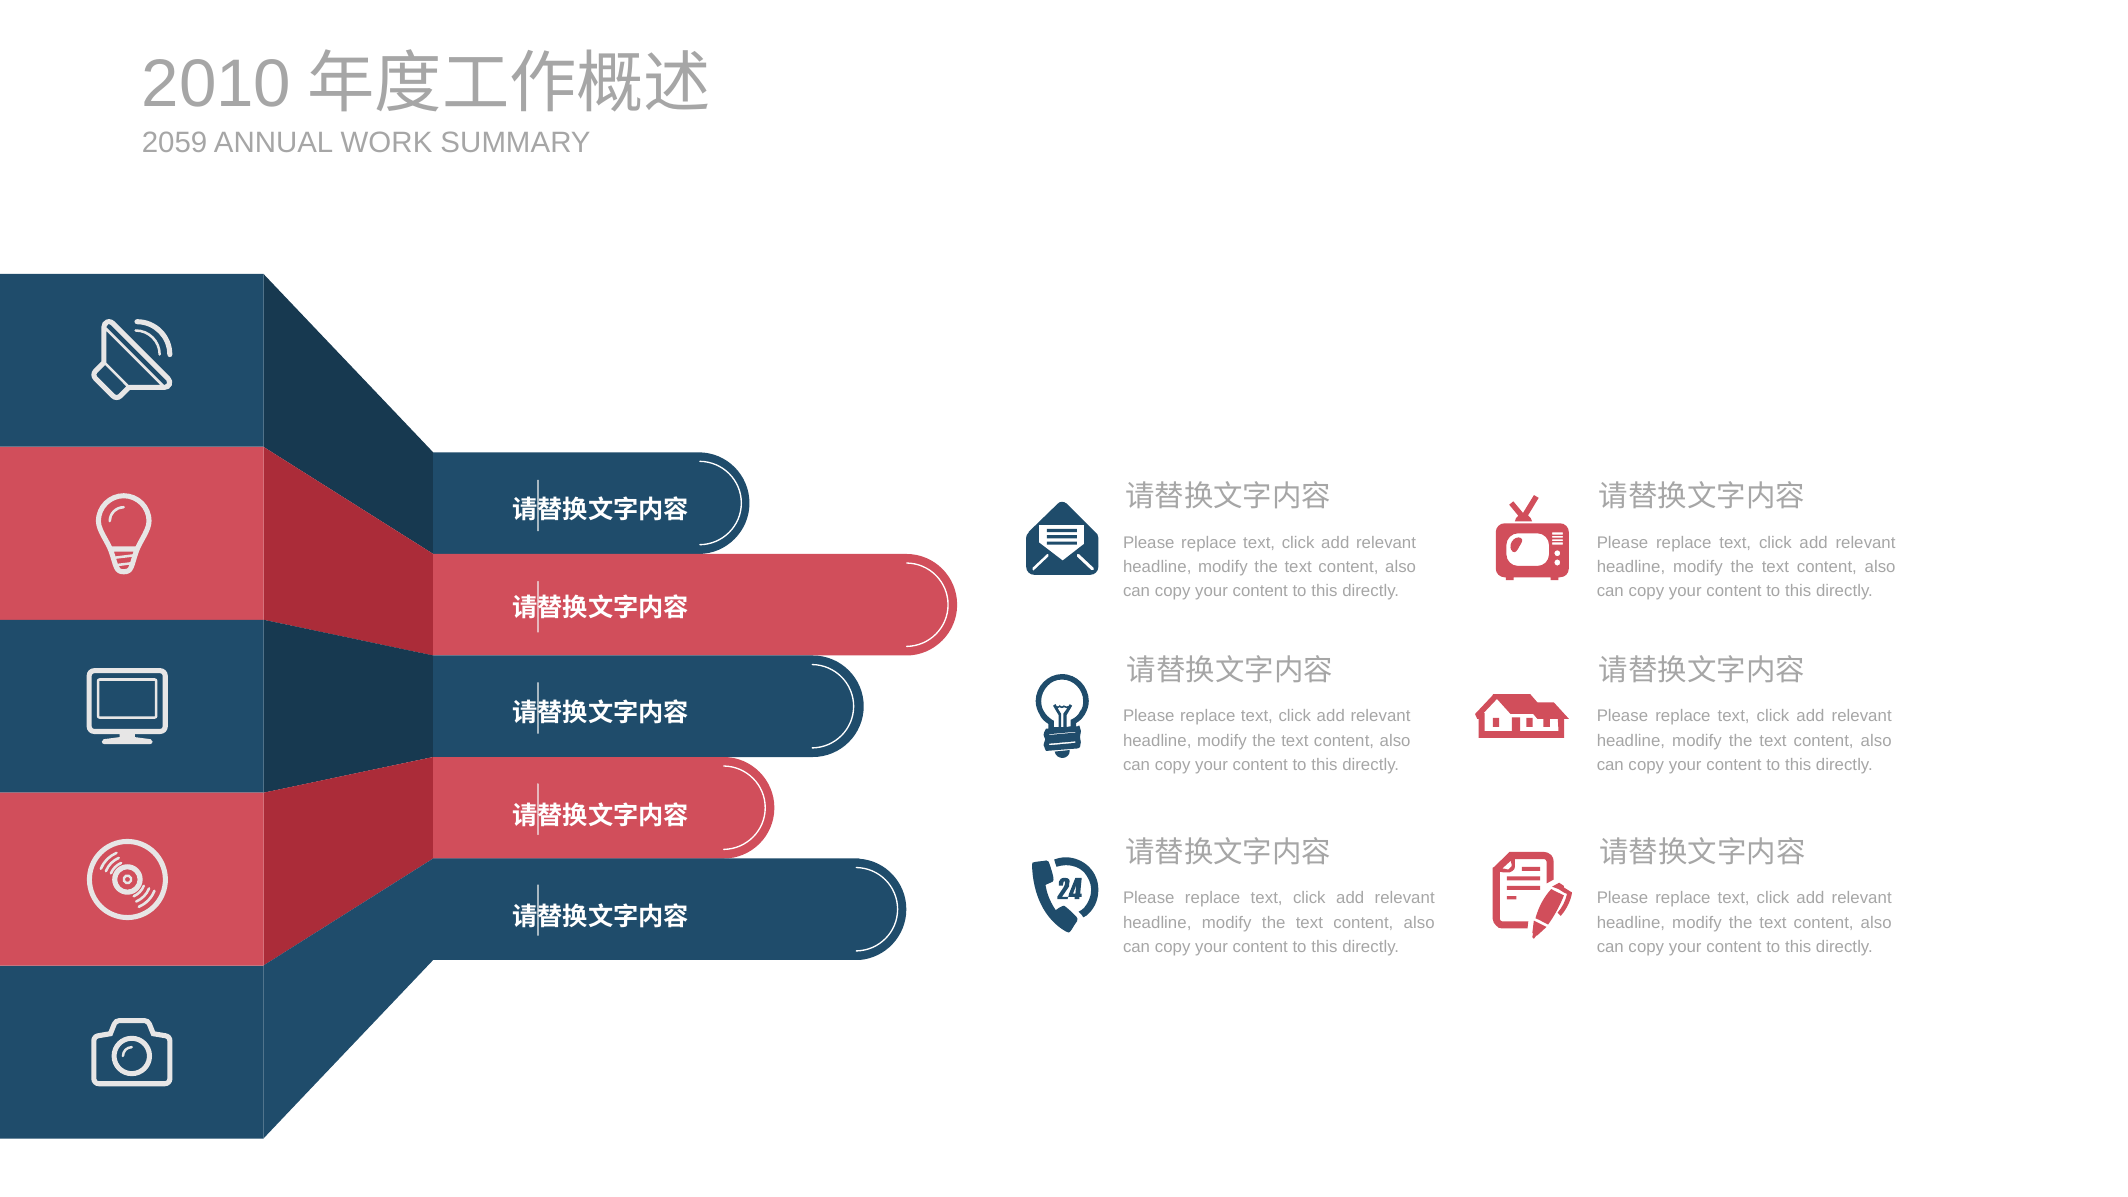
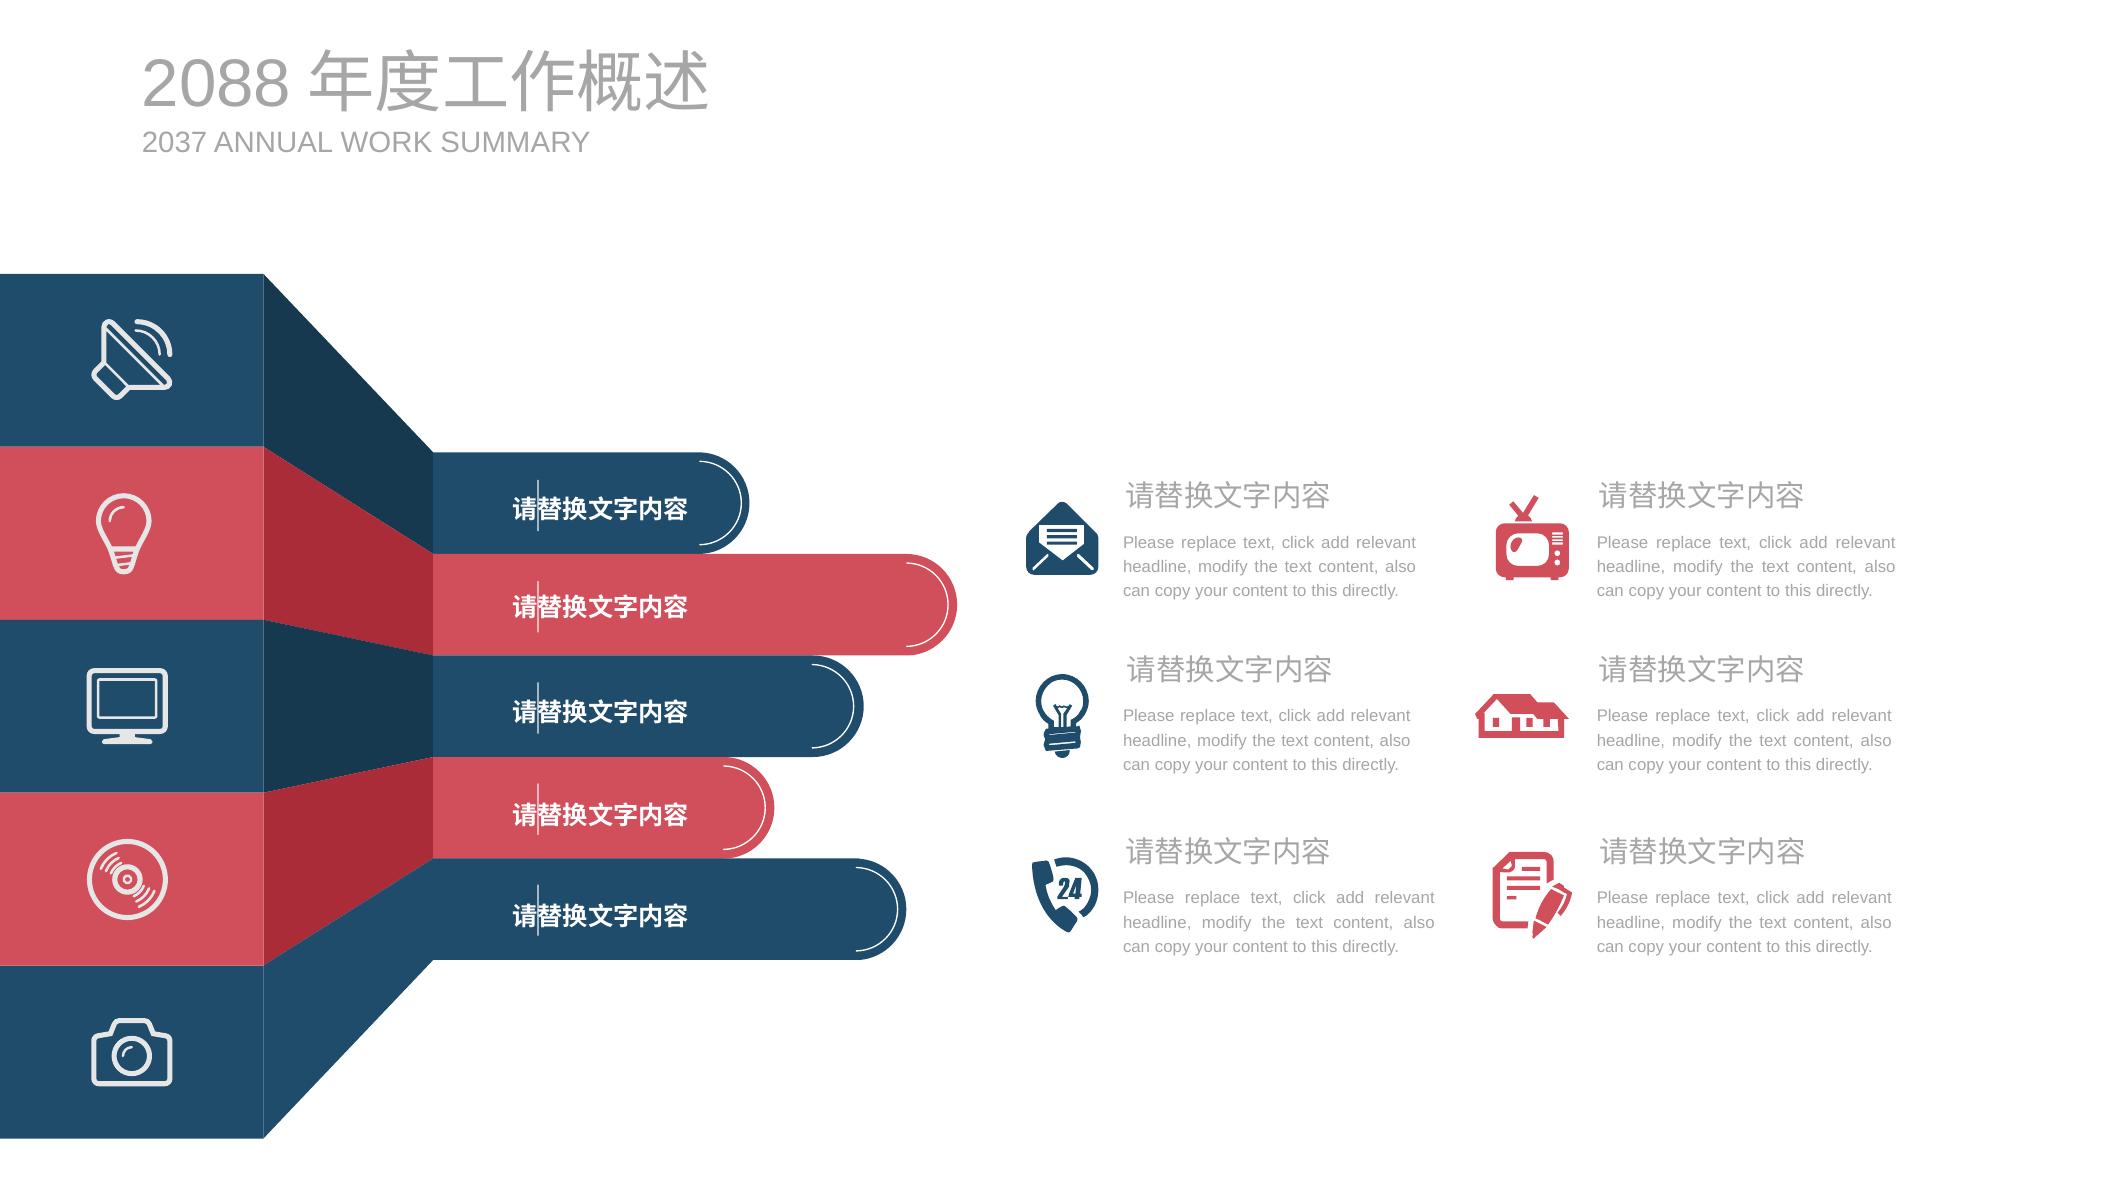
2010: 2010 -> 2088
2059: 2059 -> 2037
